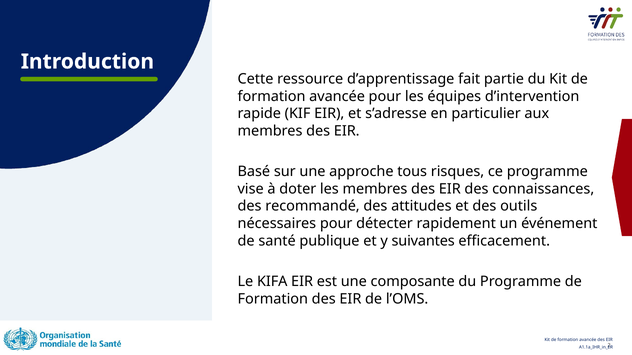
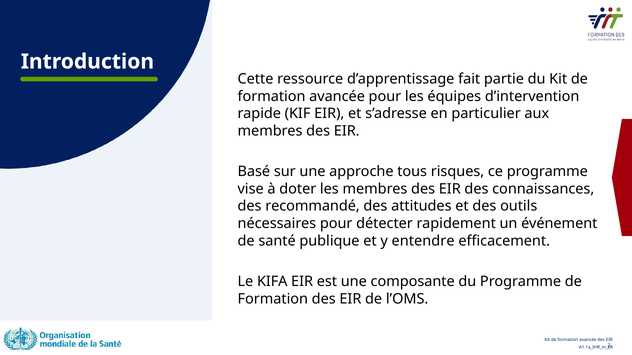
suivantes: suivantes -> entendre
